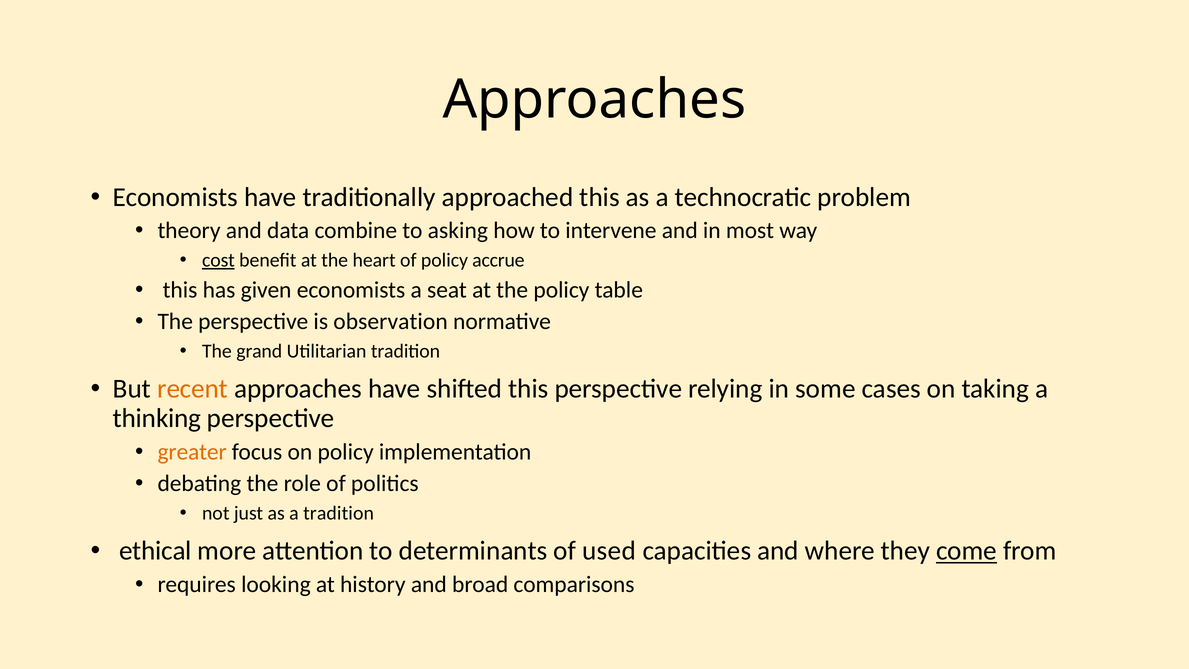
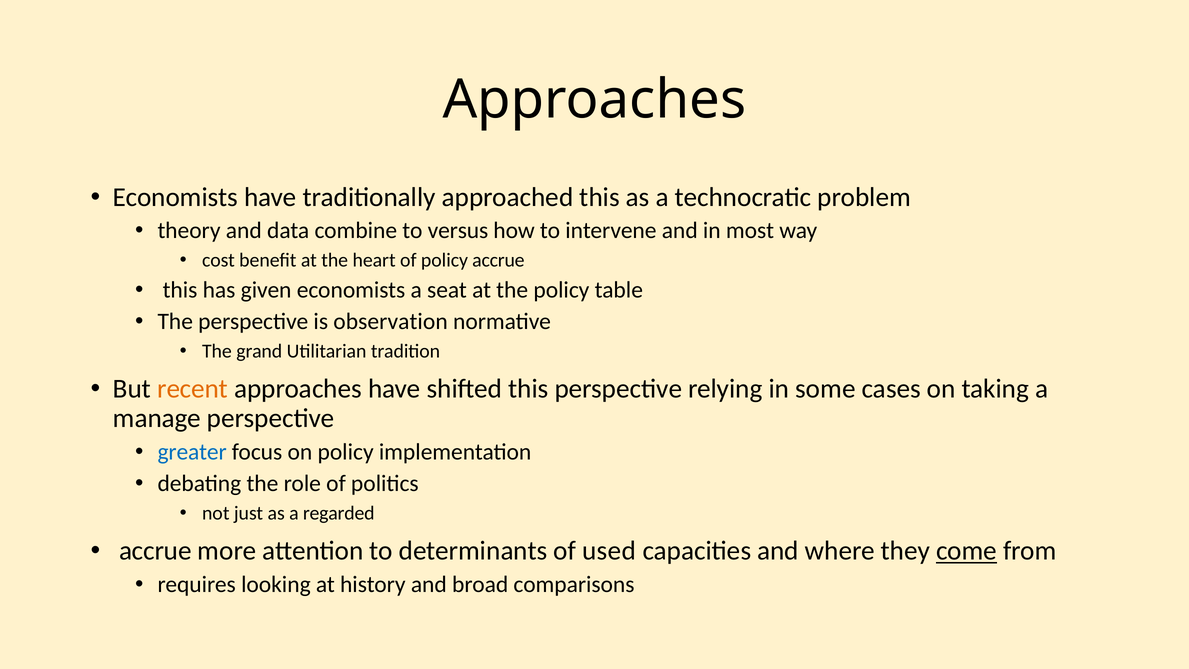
asking: asking -> versus
cost underline: present -> none
thinking: thinking -> manage
greater colour: orange -> blue
a tradition: tradition -> regarded
ethical at (155, 551): ethical -> accrue
